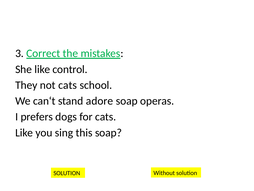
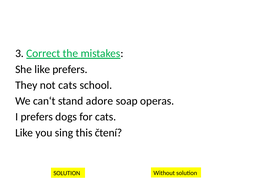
like control: control -> prefers
this soap: soap -> čtení
